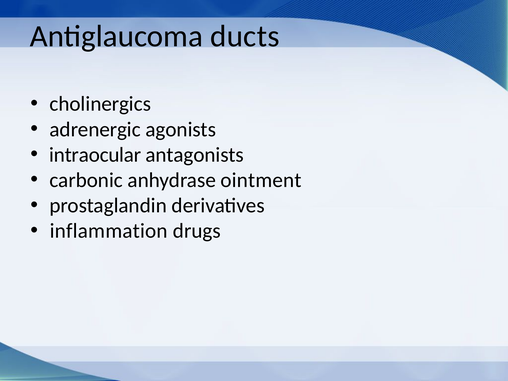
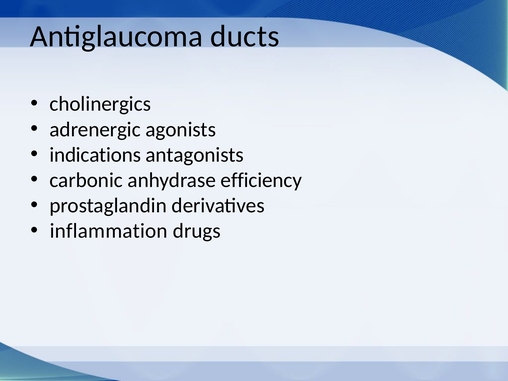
intraocular: intraocular -> indications
ointment: ointment -> efficiency
